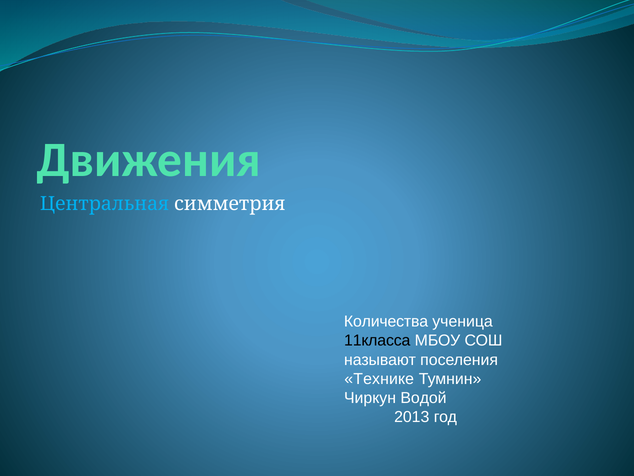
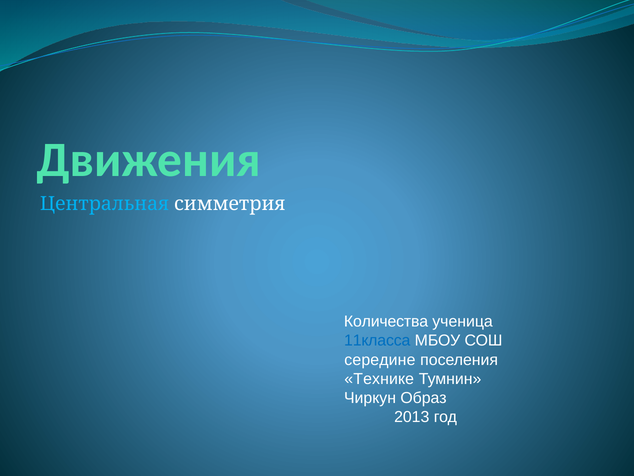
11класса colour: black -> blue
называют: называют -> середине
Водой: Водой -> Образ
